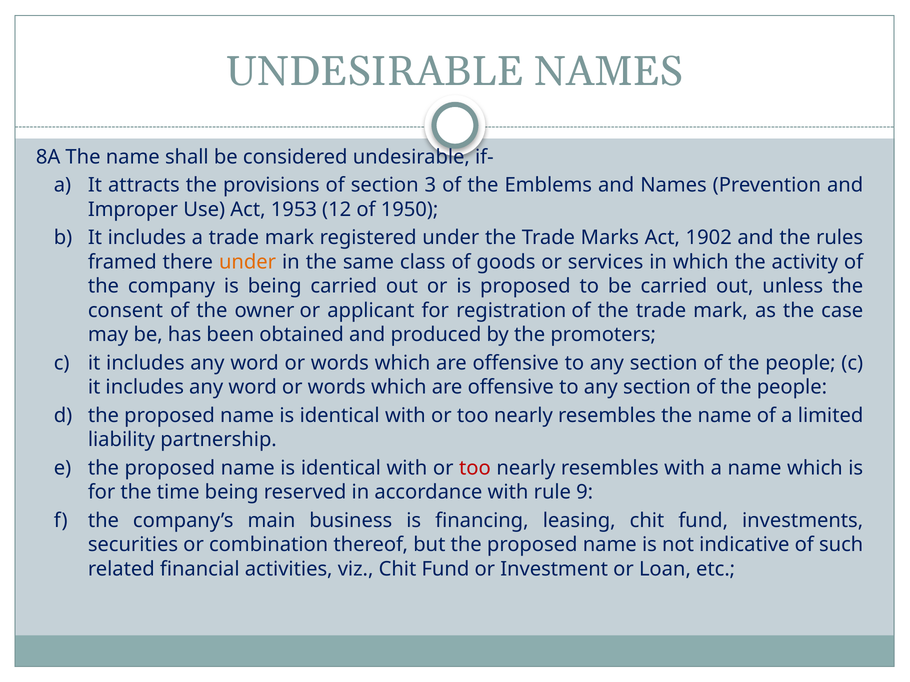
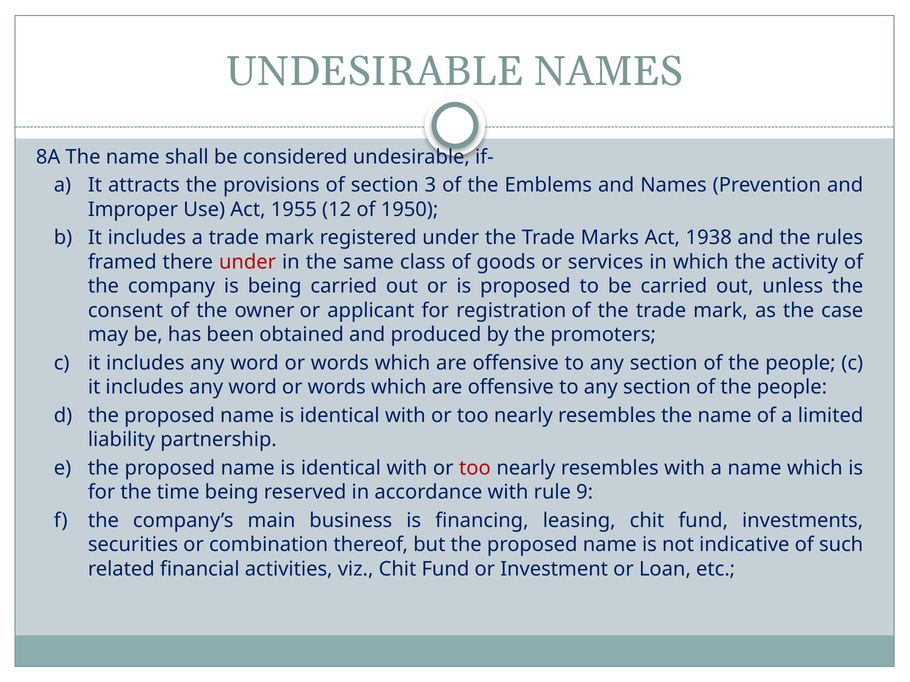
1953: 1953 -> 1955
1902: 1902 -> 1938
under at (248, 262) colour: orange -> red
